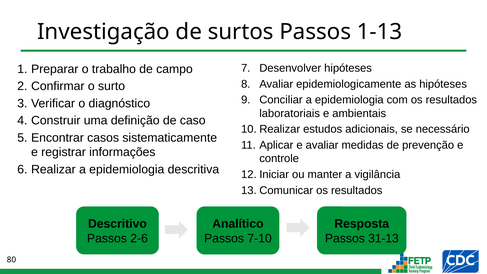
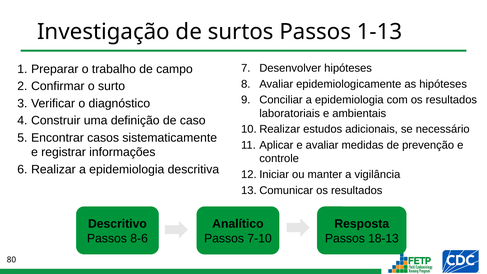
2-6: 2-6 -> 8-6
31-13: 31-13 -> 18-13
